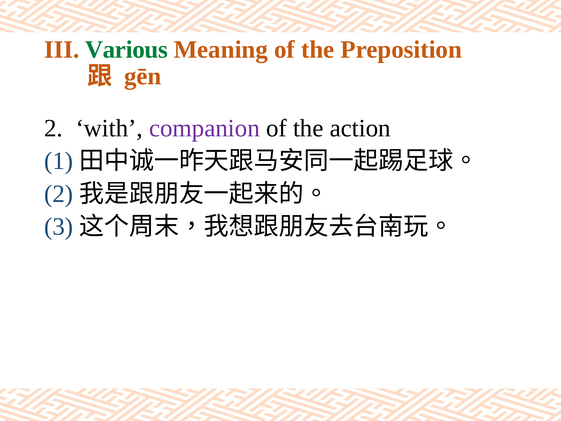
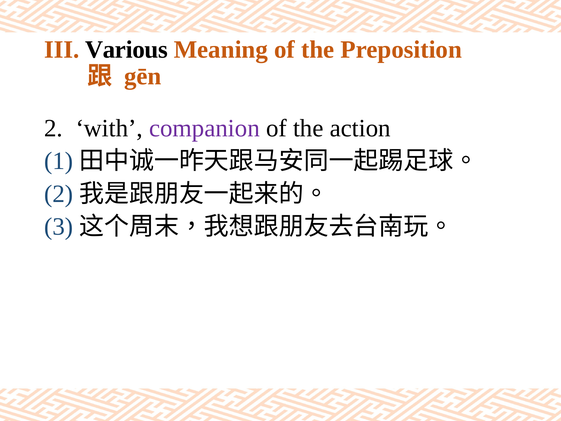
Various colour: green -> black
